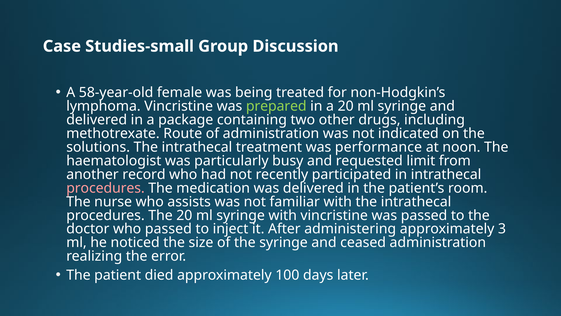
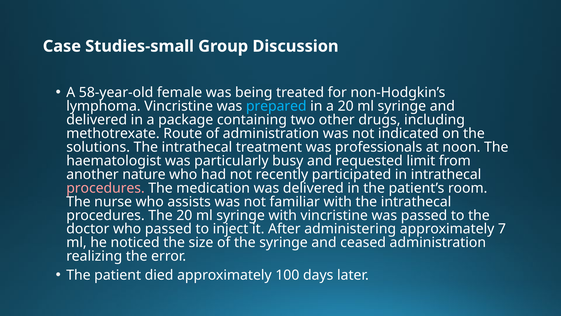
prepared colour: light green -> light blue
performance: performance -> professionals
record: record -> nature
3: 3 -> 7
